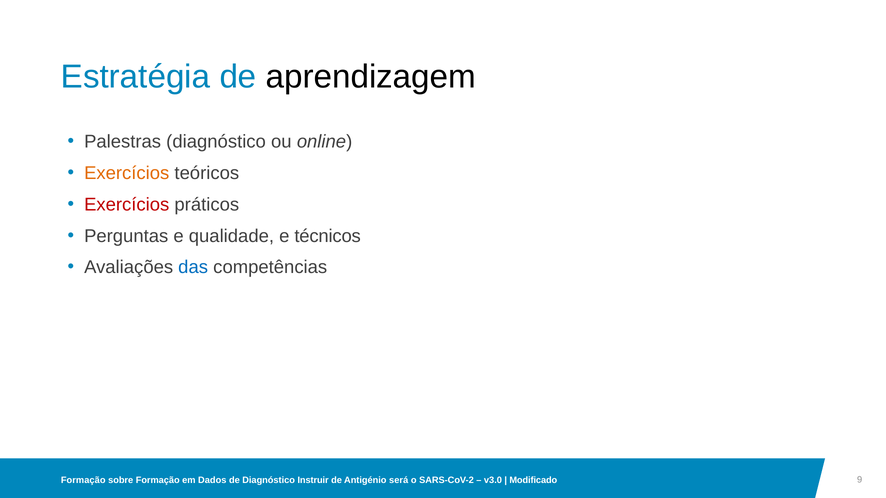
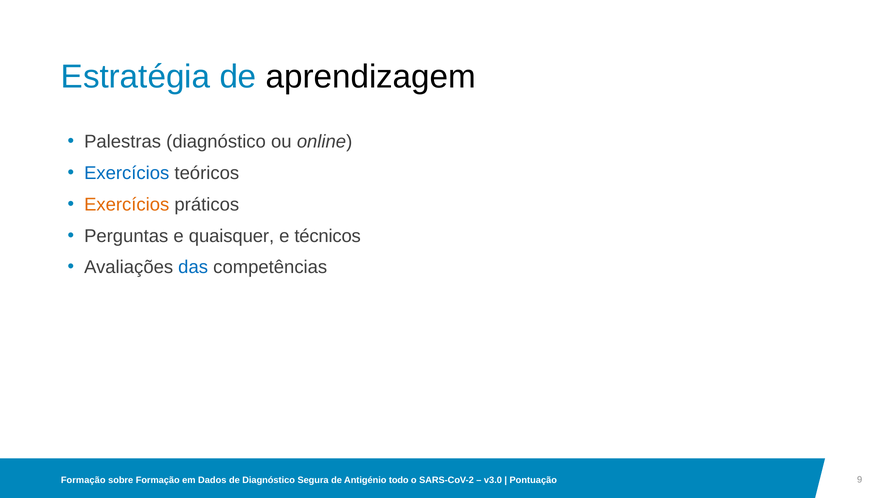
Exercícios at (127, 173) colour: orange -> blue
Exercícios at (127, 205) colour: red -> orange
qualidade: qualidade -> quaisquer
Instruir: Instruir -> Segura
será: será -> todo
Modificado: Modificado -> Pontuação
